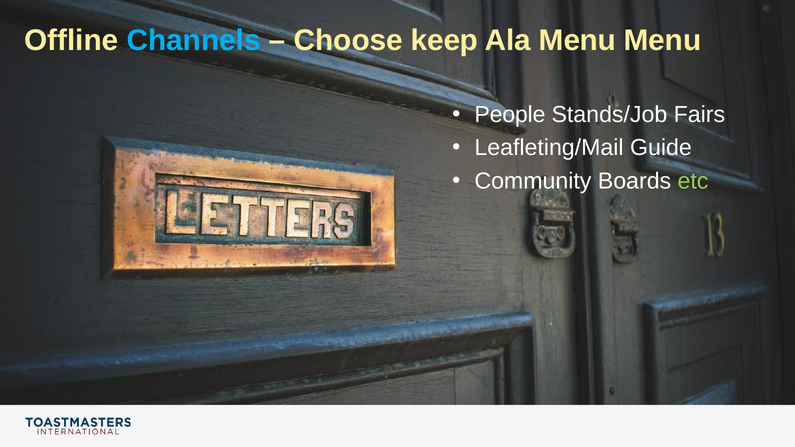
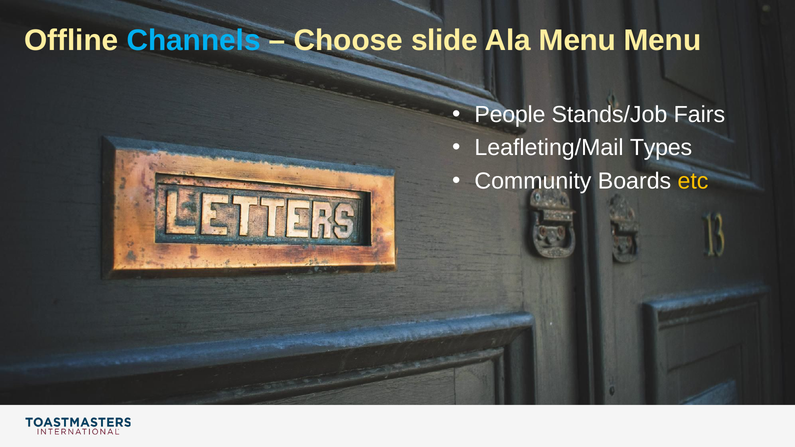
keep: keep -> slide
Guide: Guide -> Types
etc colour: light green -> yellow
